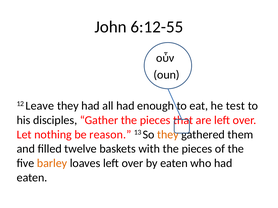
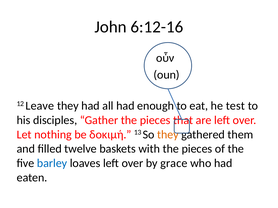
6:12-55: 6:12-55 -> 6:12-16
reason: reason -> δοκιμή
barley colour: orange -> blue
by eaten: eaten -> grace
